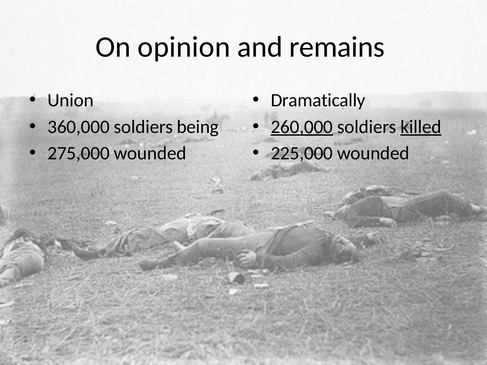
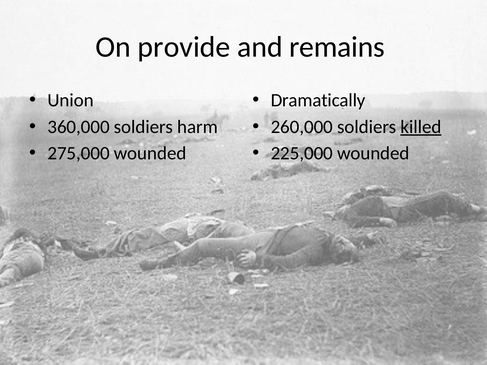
opinion: opinion -> provide
being: being -> harm
260,000 underline: present -> none
